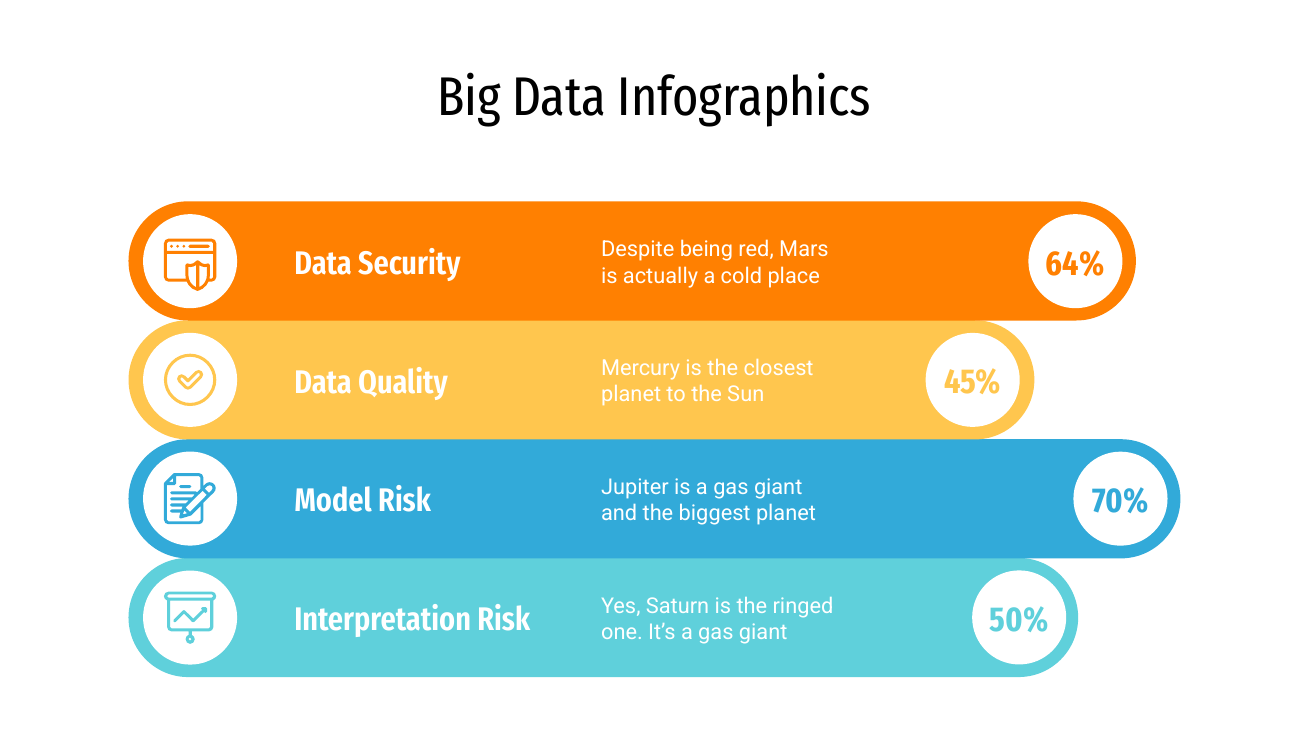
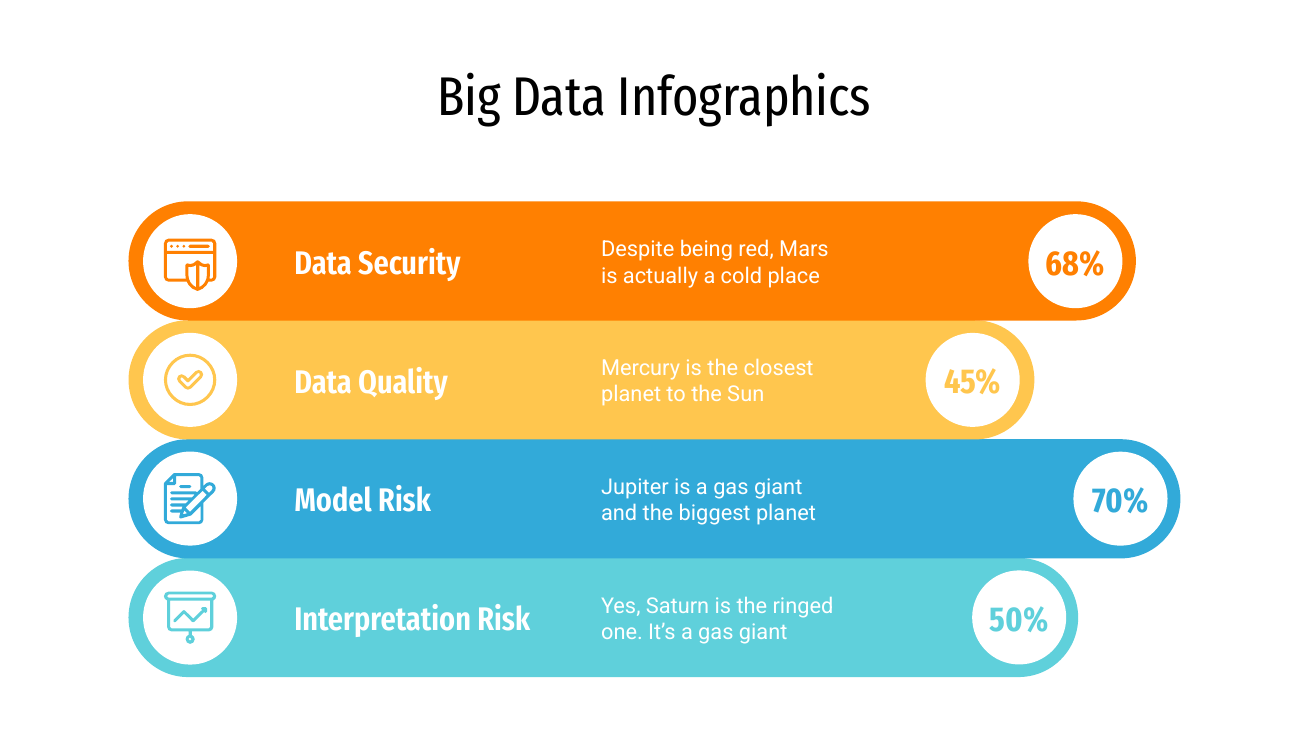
64%: 64% -> 68%
